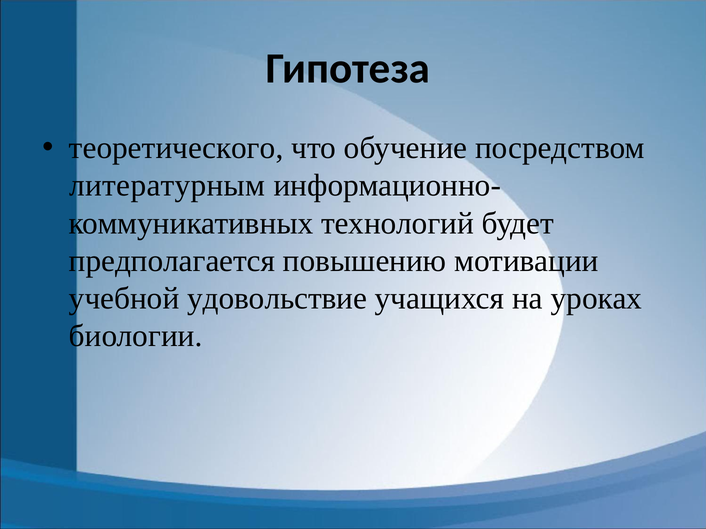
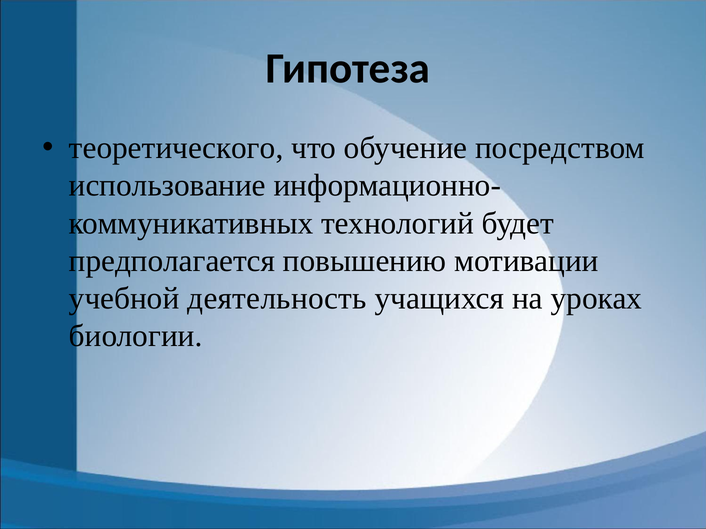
литературным: литературным -> использование
удовольствие: удовольствие -> деятельность
